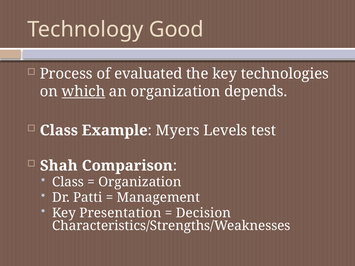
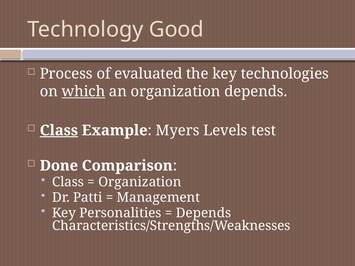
Class at (59, 131) underline: none -> present
Shah: Shah -> Done
Presentation: Presentation -> Personalities
Decision at (203, 213): Decision -> Depends
